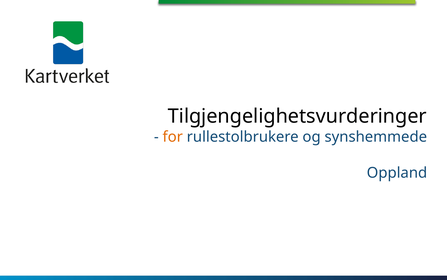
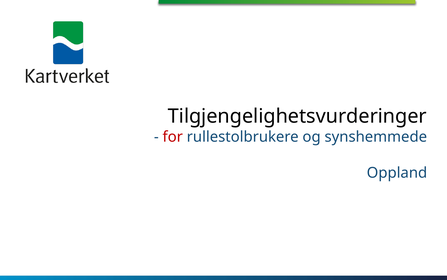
for colour: orange -> red
